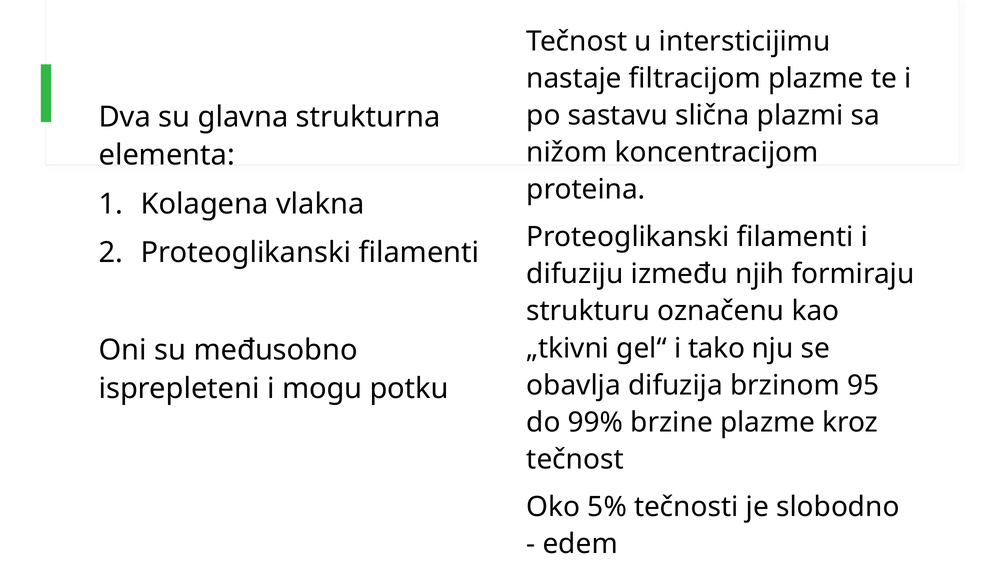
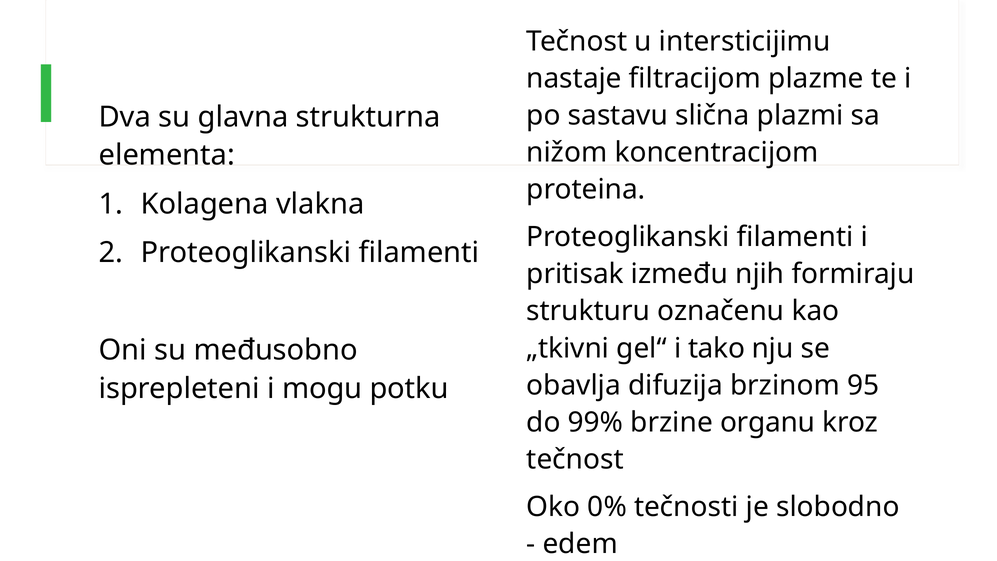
difuziju: difuziju -> pritisak
brzine plazme: plazme -> organu
5%: 5% -> 0%
